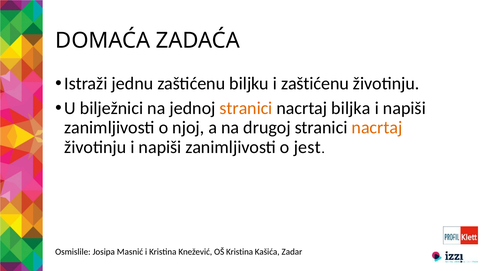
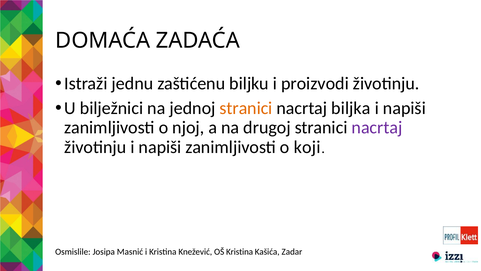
i zaštićenu: zaštićenu -> proizvodi
nacrtaj at (377, 127) colour: orange -> purple
jest: jest -> koji
